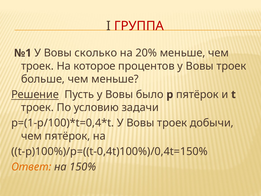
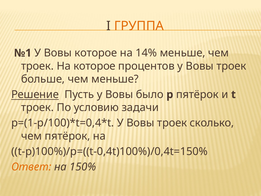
ГРУППА colour: red -> orange
Вовы сколько: сколько -> которое
20%: 20% -> 14%
добычи: добычи -> сколько
